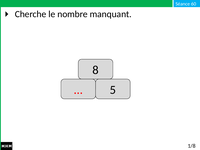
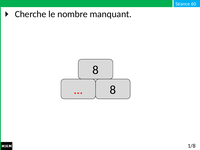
5 at (113, 90): 5 -> 8
